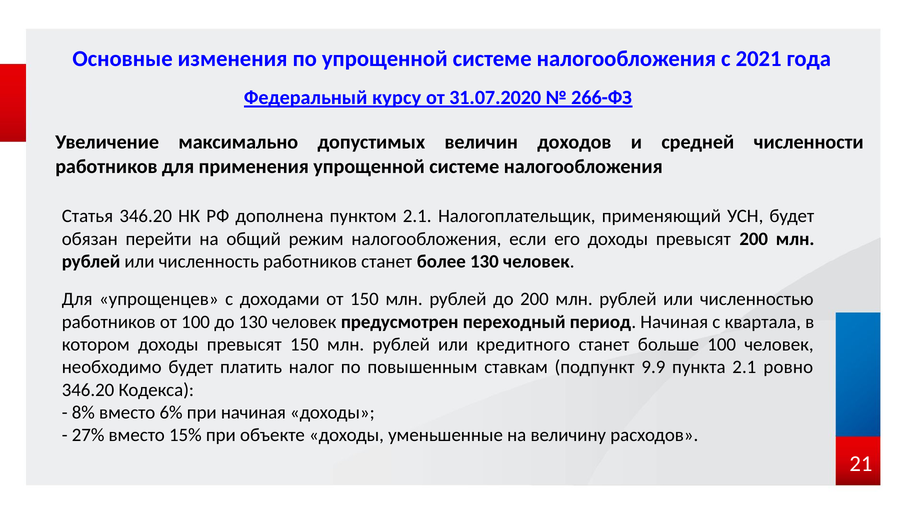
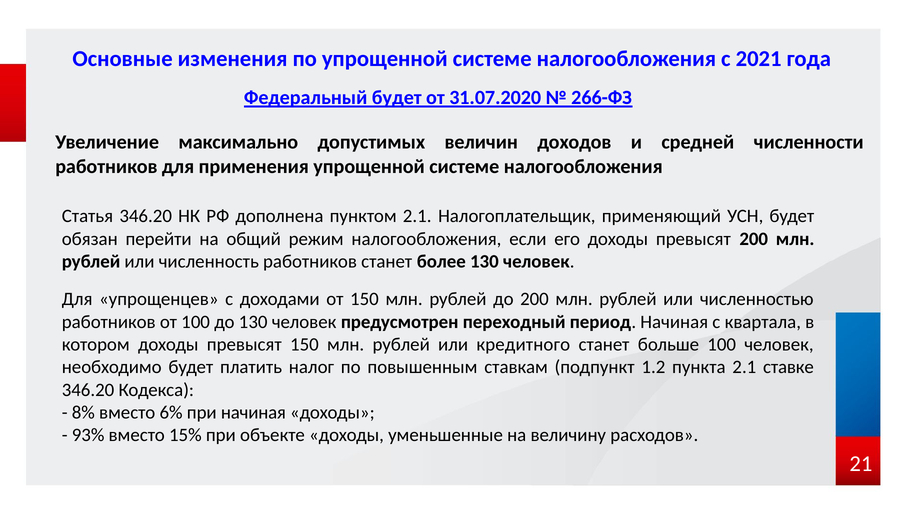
Федеральный курсу: курсу -> будет
9.9: 9.9 -> 1.2
ровно: ровно -> ставке
27%: 27% -> 93%
